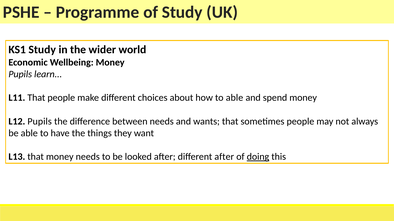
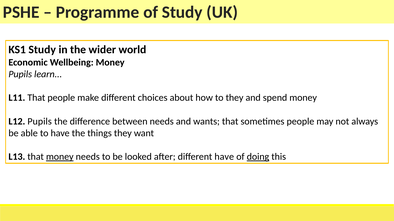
to able: able -> they
money at (60, 157) underline: none -> present
different after: after -> have
